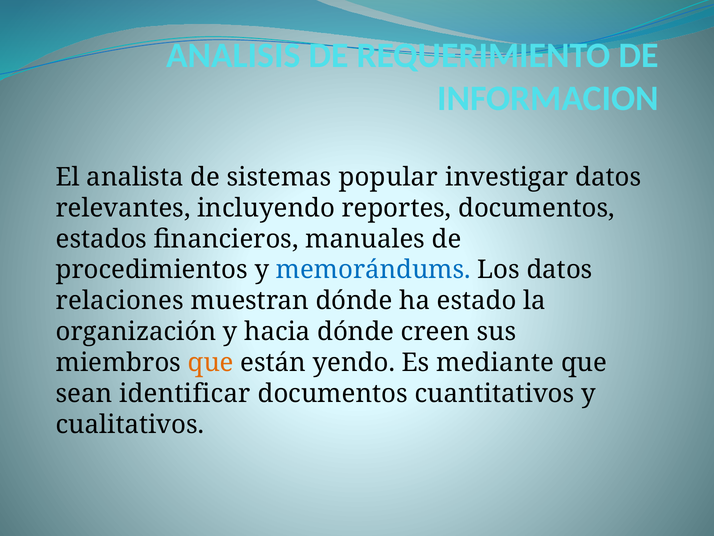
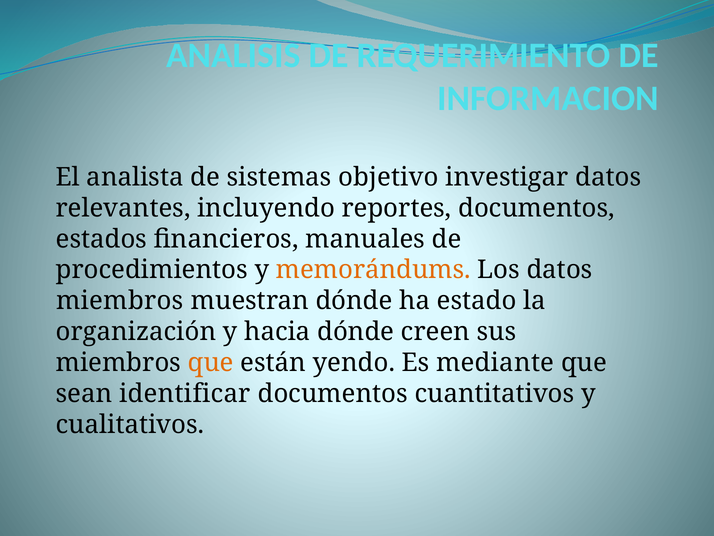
popular: popular -> objetivo
memorándums colour: blue -> orange
relaciones at (120, 301): relaciones -> miembros
